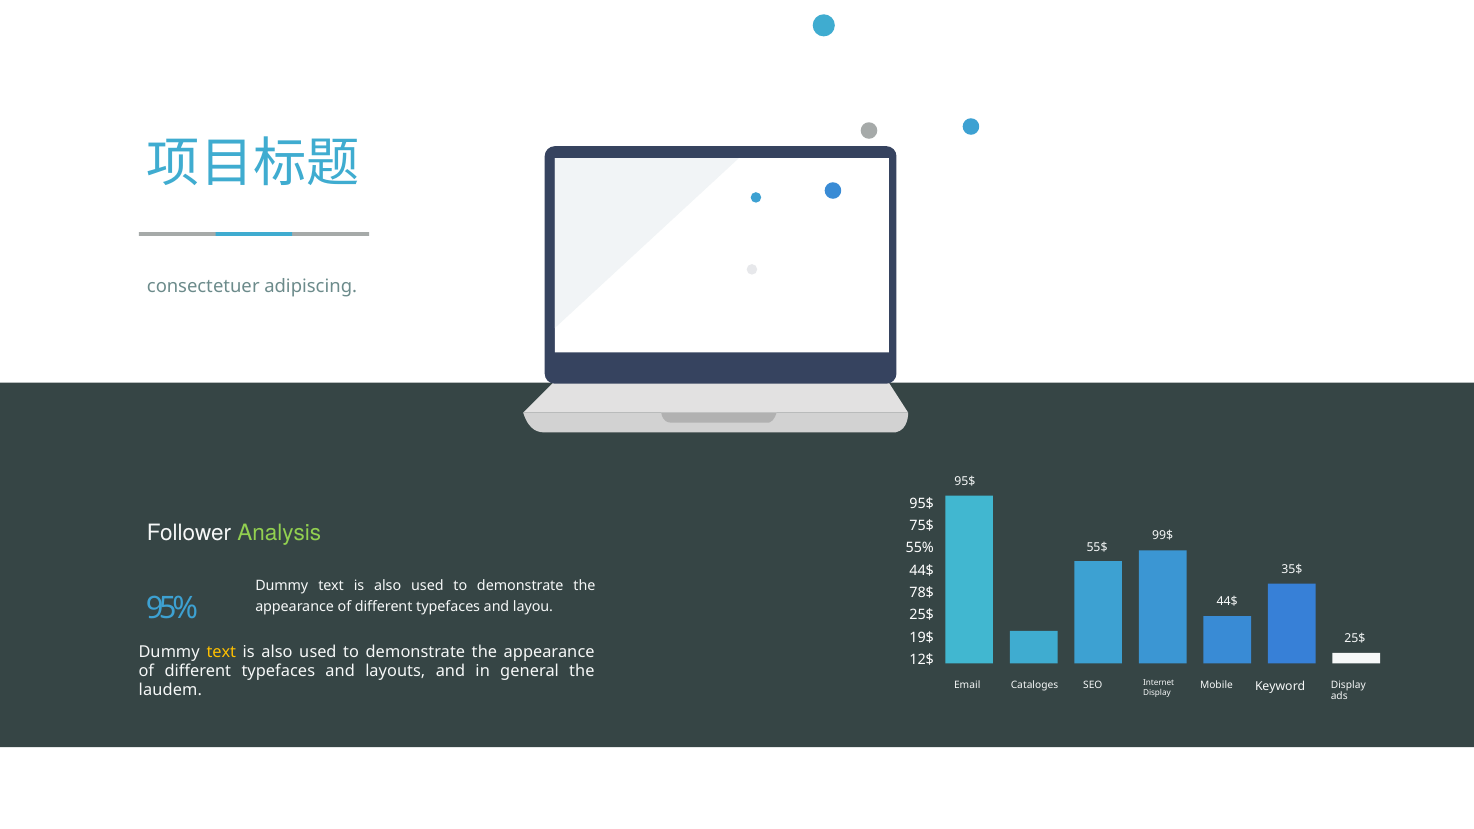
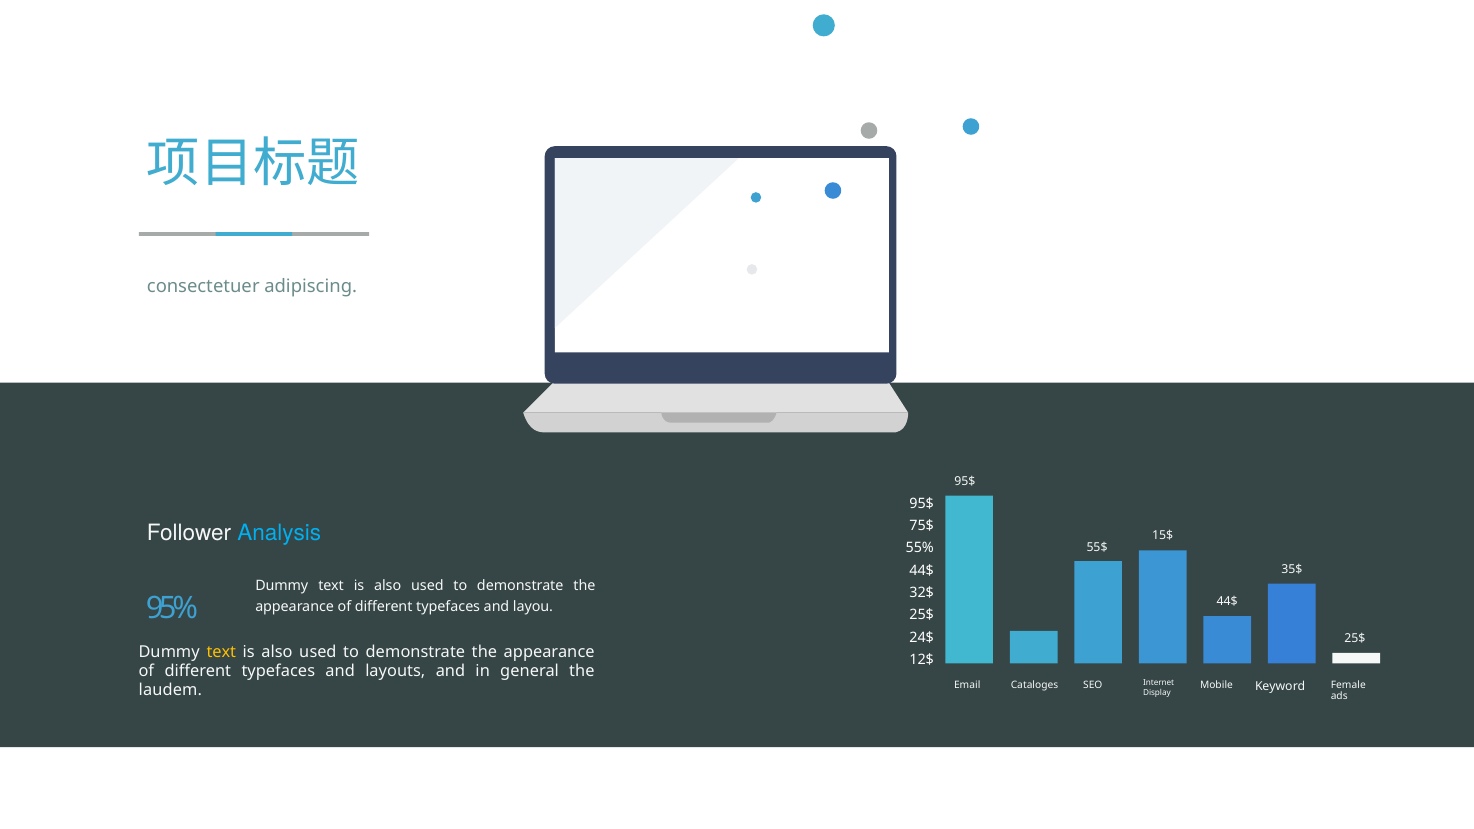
Analysis colour: light green -> light blue
99$: 99$ -> 15$
78$: 78$ -> 32$
19$: 19$ -> 24$
Keyword Display: Display -> Female
